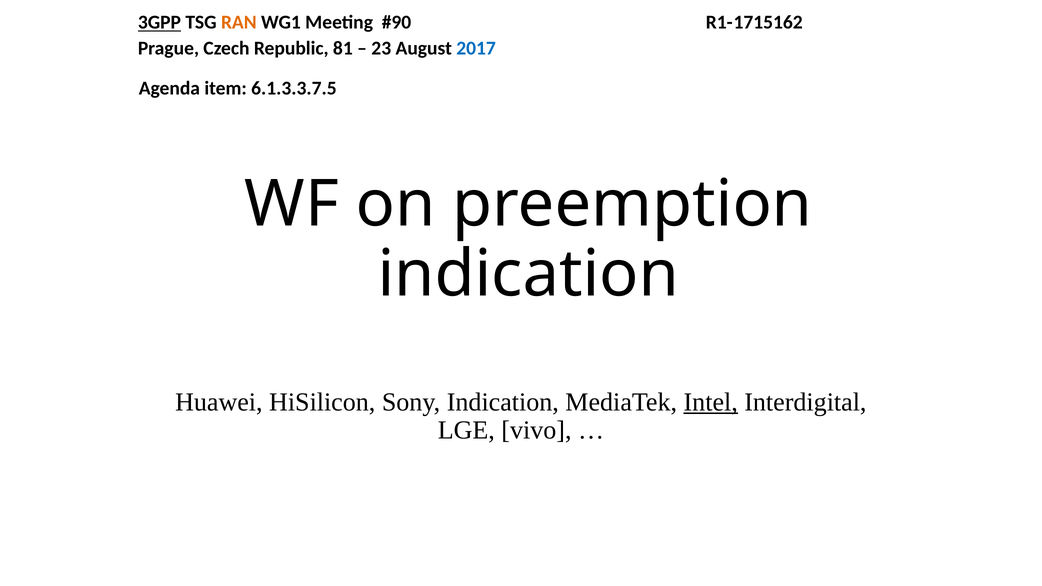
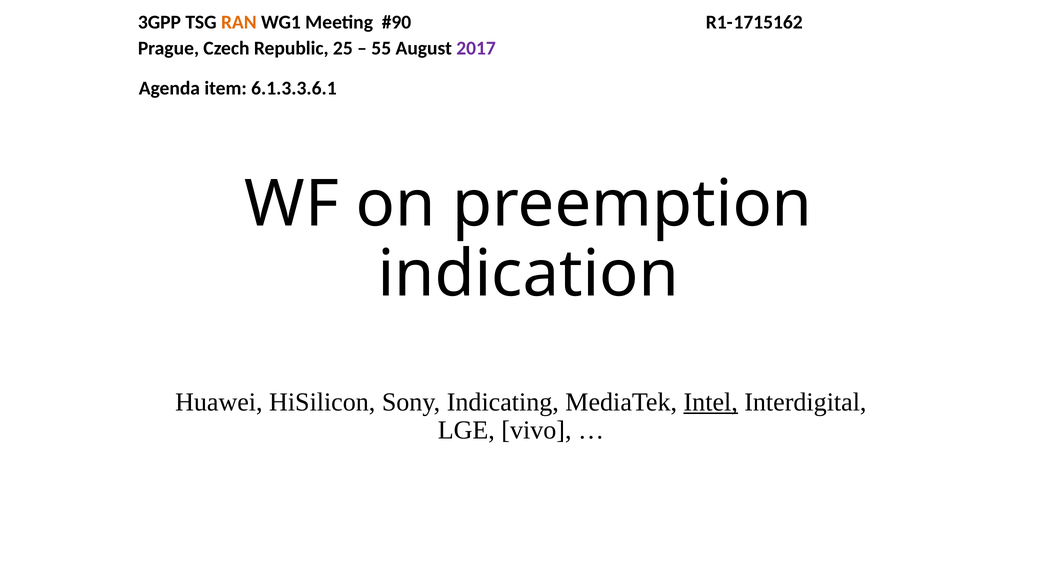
3GPP underline: present -> none
81: 81 -> 25
23: 23 -> 55
2017 colour: blue -> purple
6.1.3.3.7.5: 6.1.3.3.7.5 -> 6.1.3.3.6.1
Sony Indication: Indication -> Indicating
